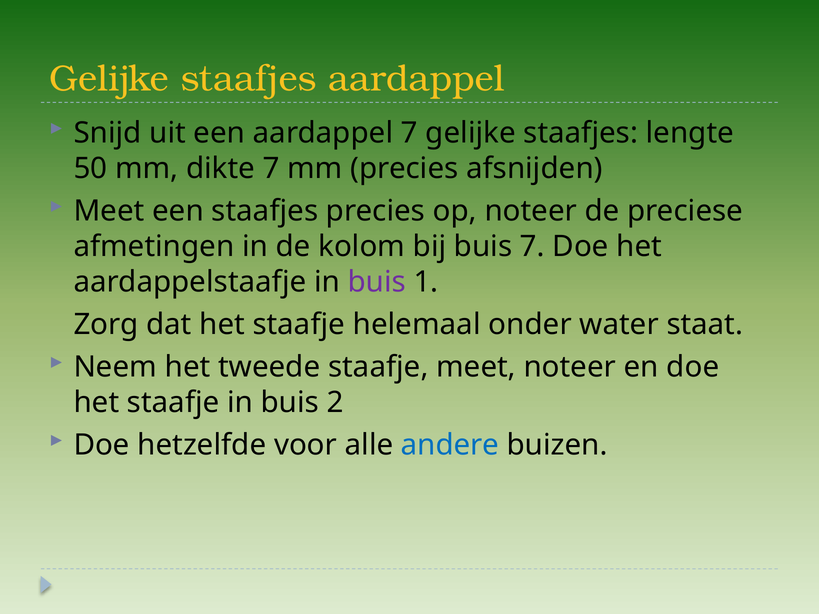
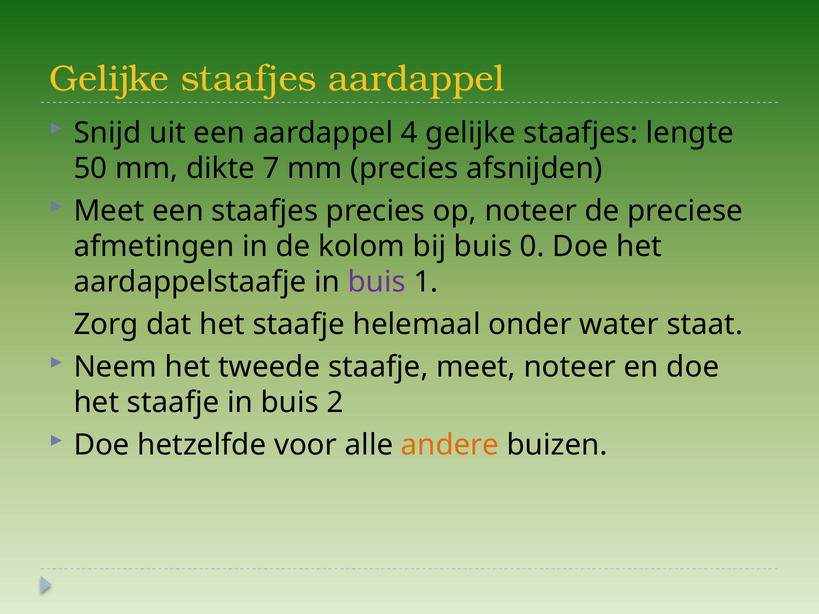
aardappel 7: 7 -> 4
buis 7: 7 -> 0
andere colour: blue -> orange
